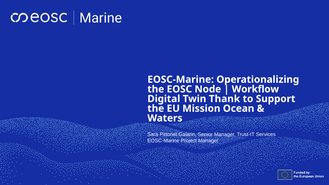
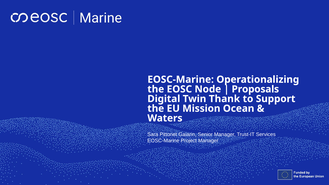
Workflow: Workflow -> Proposals
